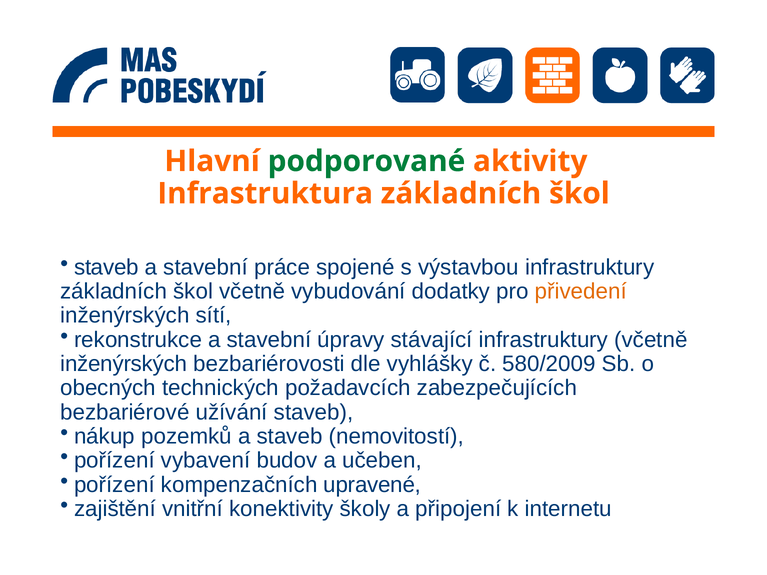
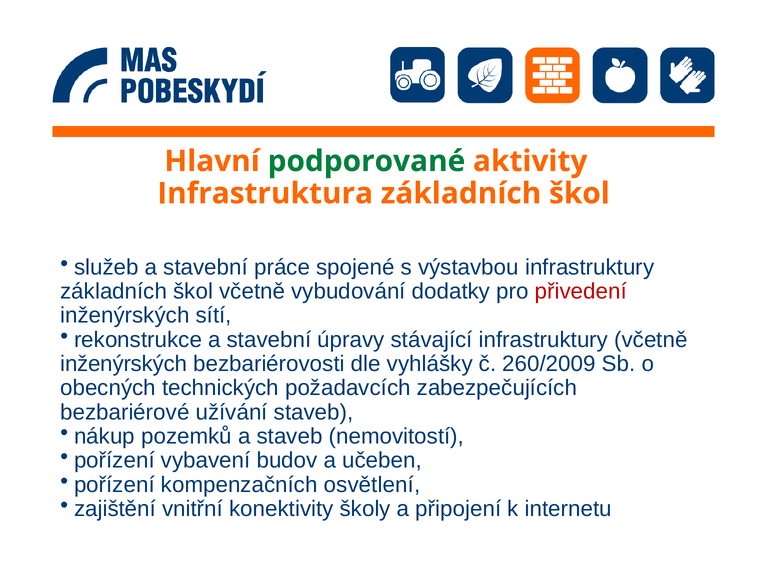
staveb at (106, 267): staveb -> služeb
přivedení colour: orange -> red
580/2009: 580/2009 -> 260/2009
upravené: upravené -> osvětlení
